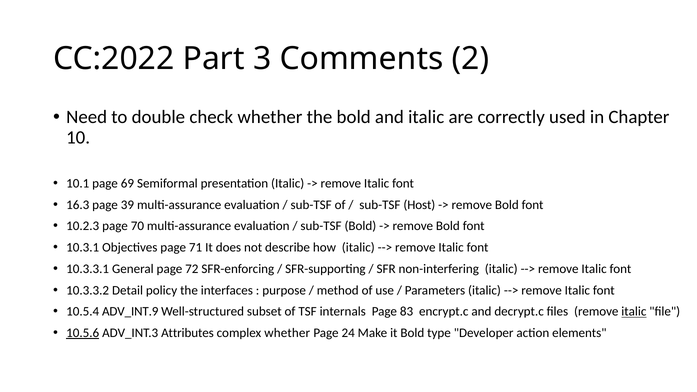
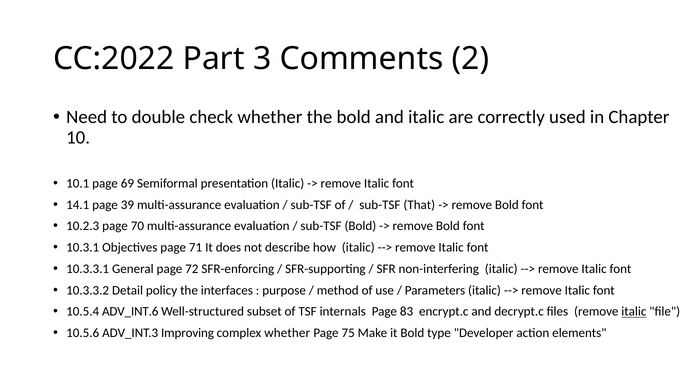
16.3: 16.3 -> 14.1
Host: Host -> That
ADV_INT.9: ADV_INT.9 -> ADV_INT.6
10.5.6 underline: present -> none
Attributes: Attributes -> Improving
24: 24 -> 75
